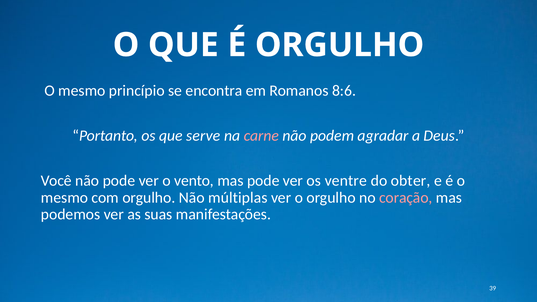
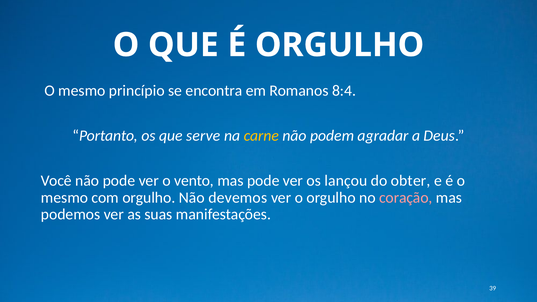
8:6: 8:6 -> 8:4
carne colour: pink -> yellow
ventre: ventre -> lançou
múltiplas: múltiplas -> devemos
